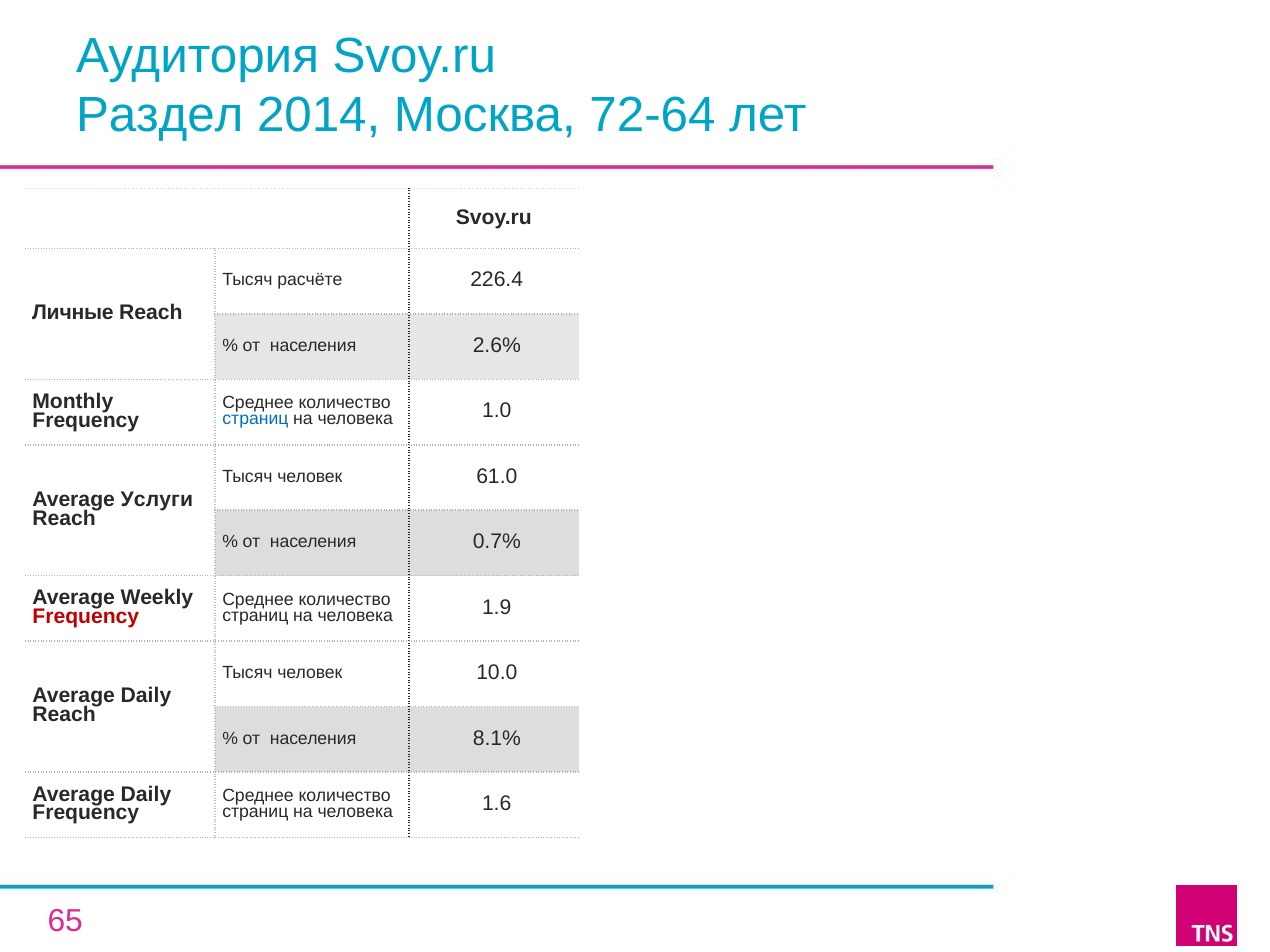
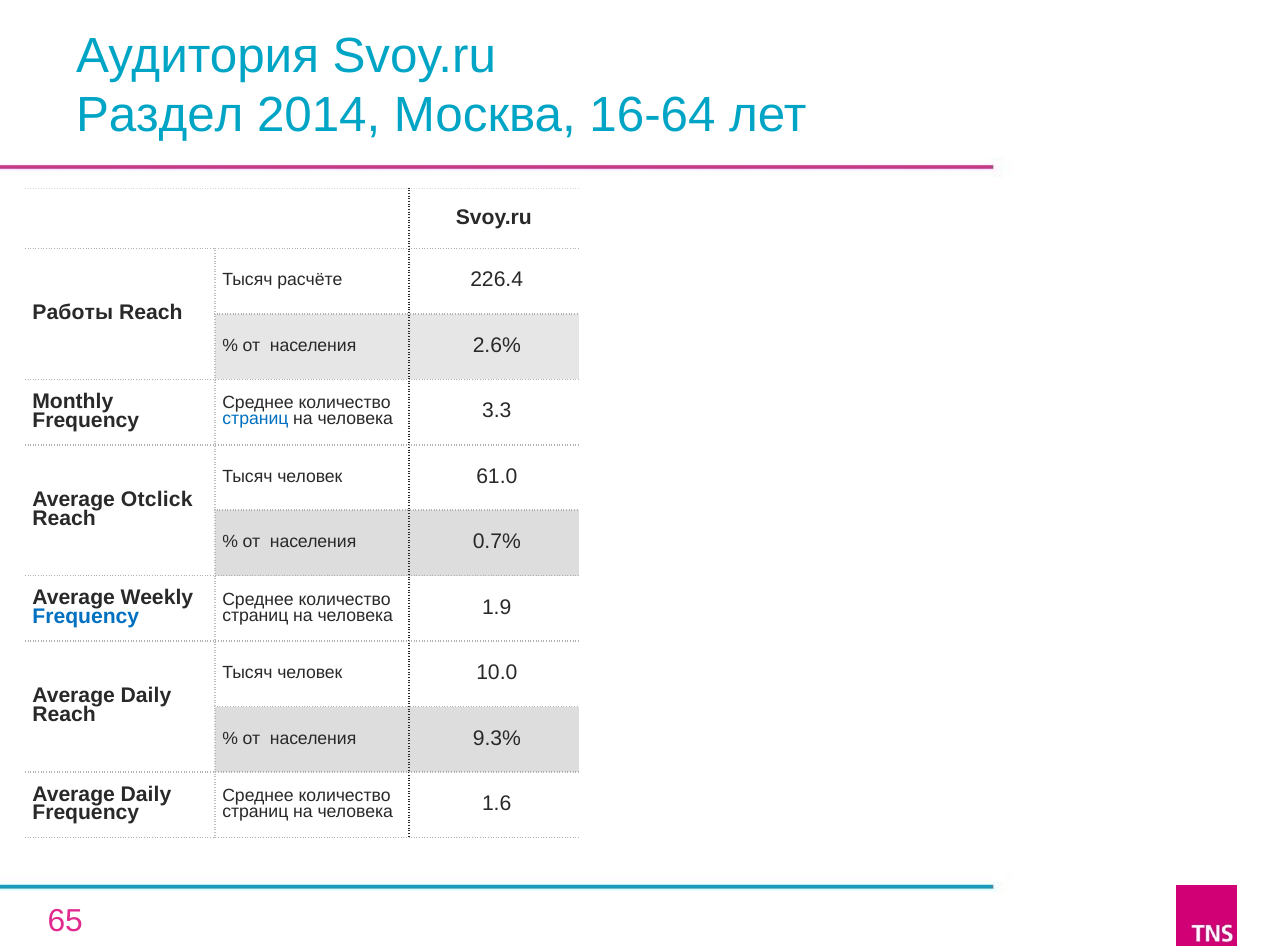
72-64: 72-64 -> 16-64
Личные: Личные -> Работы
1.0: 1.0 -> 3.3
Услуги: Услуги -> Otclick
Frequency at (86, 617) colour: red -> blue
8.1%: 8.1% -> 9.3%
